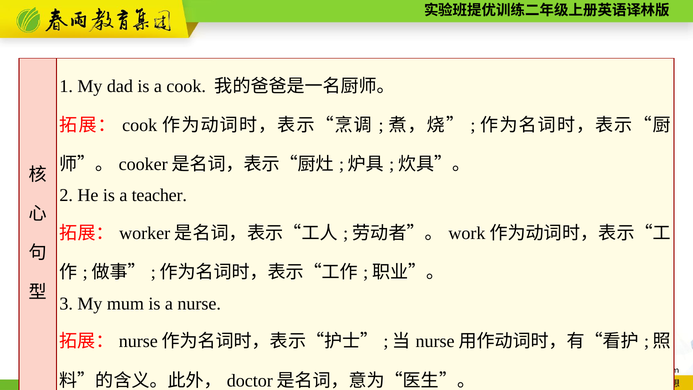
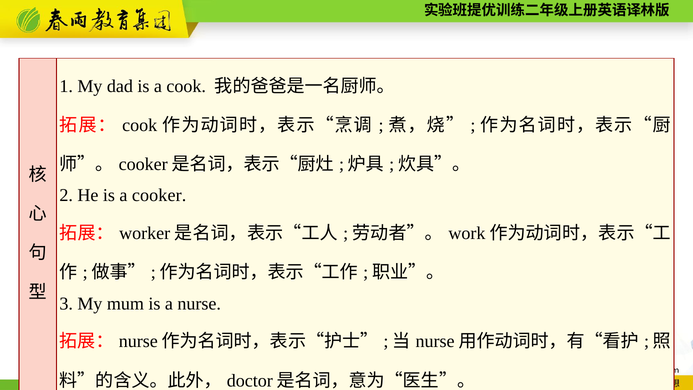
teacher: teacher -> cooker
